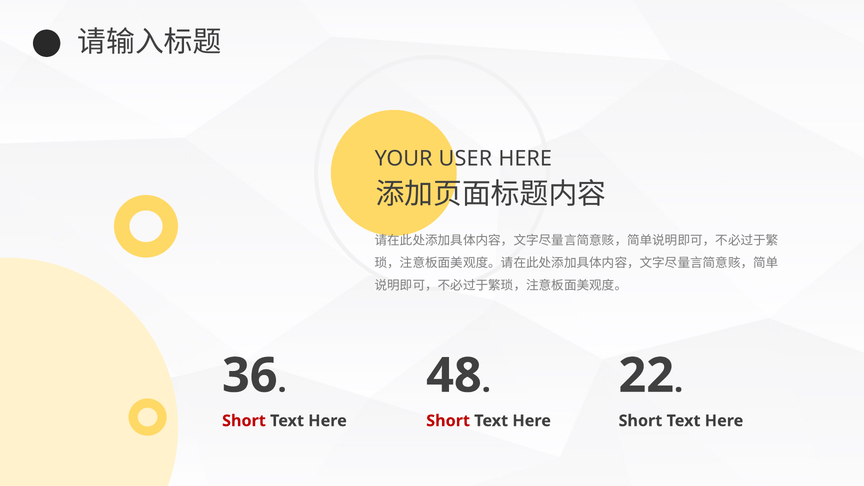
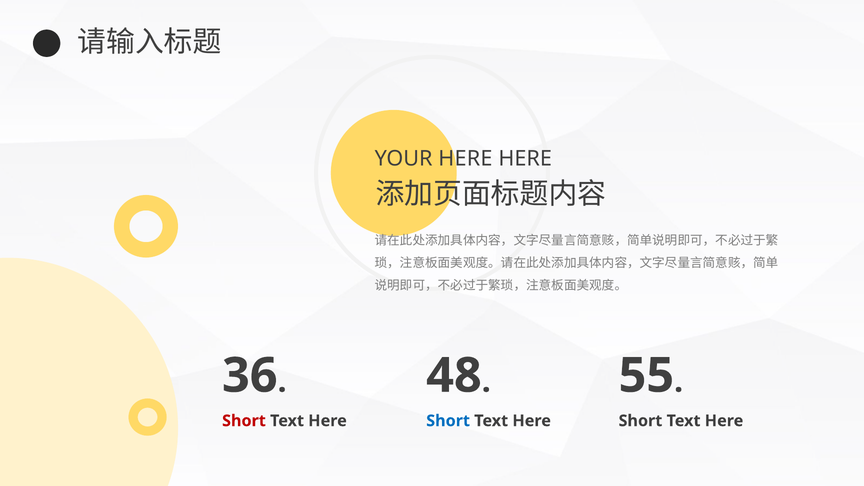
YOUR USER: USER -> HERE
22: 22 -> 55
Short at (448, 421) colour: red -> blue
